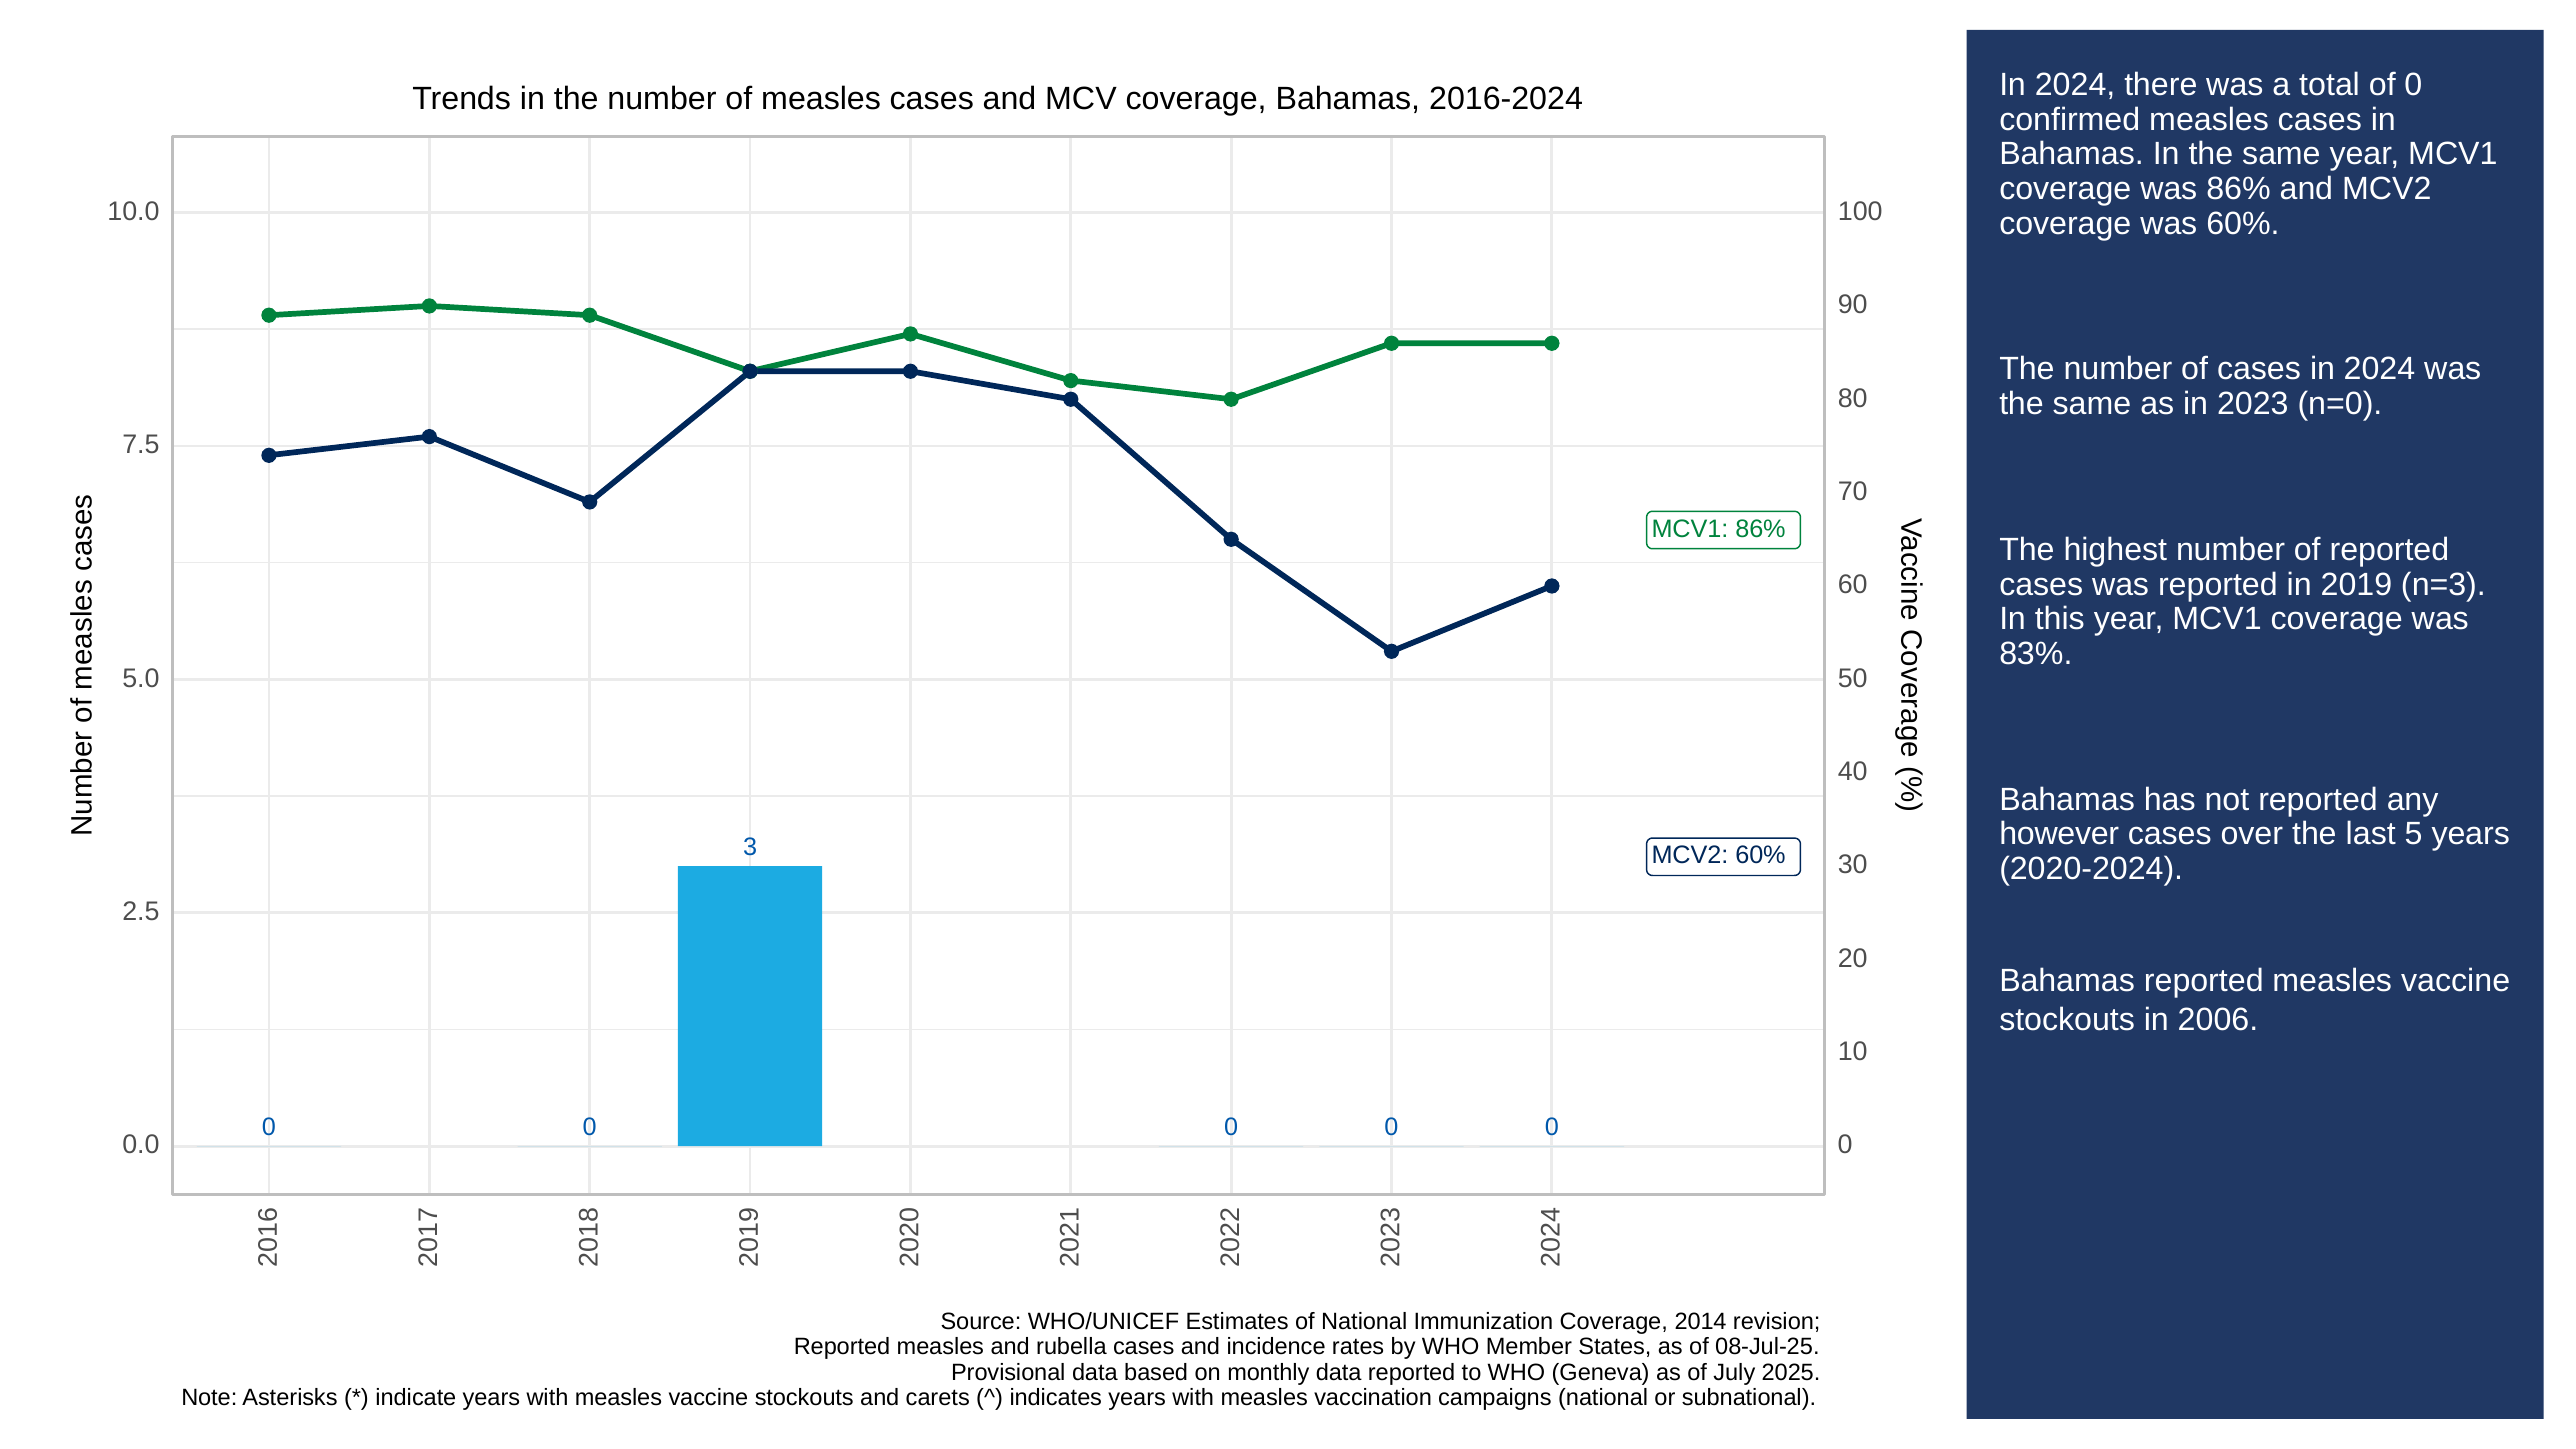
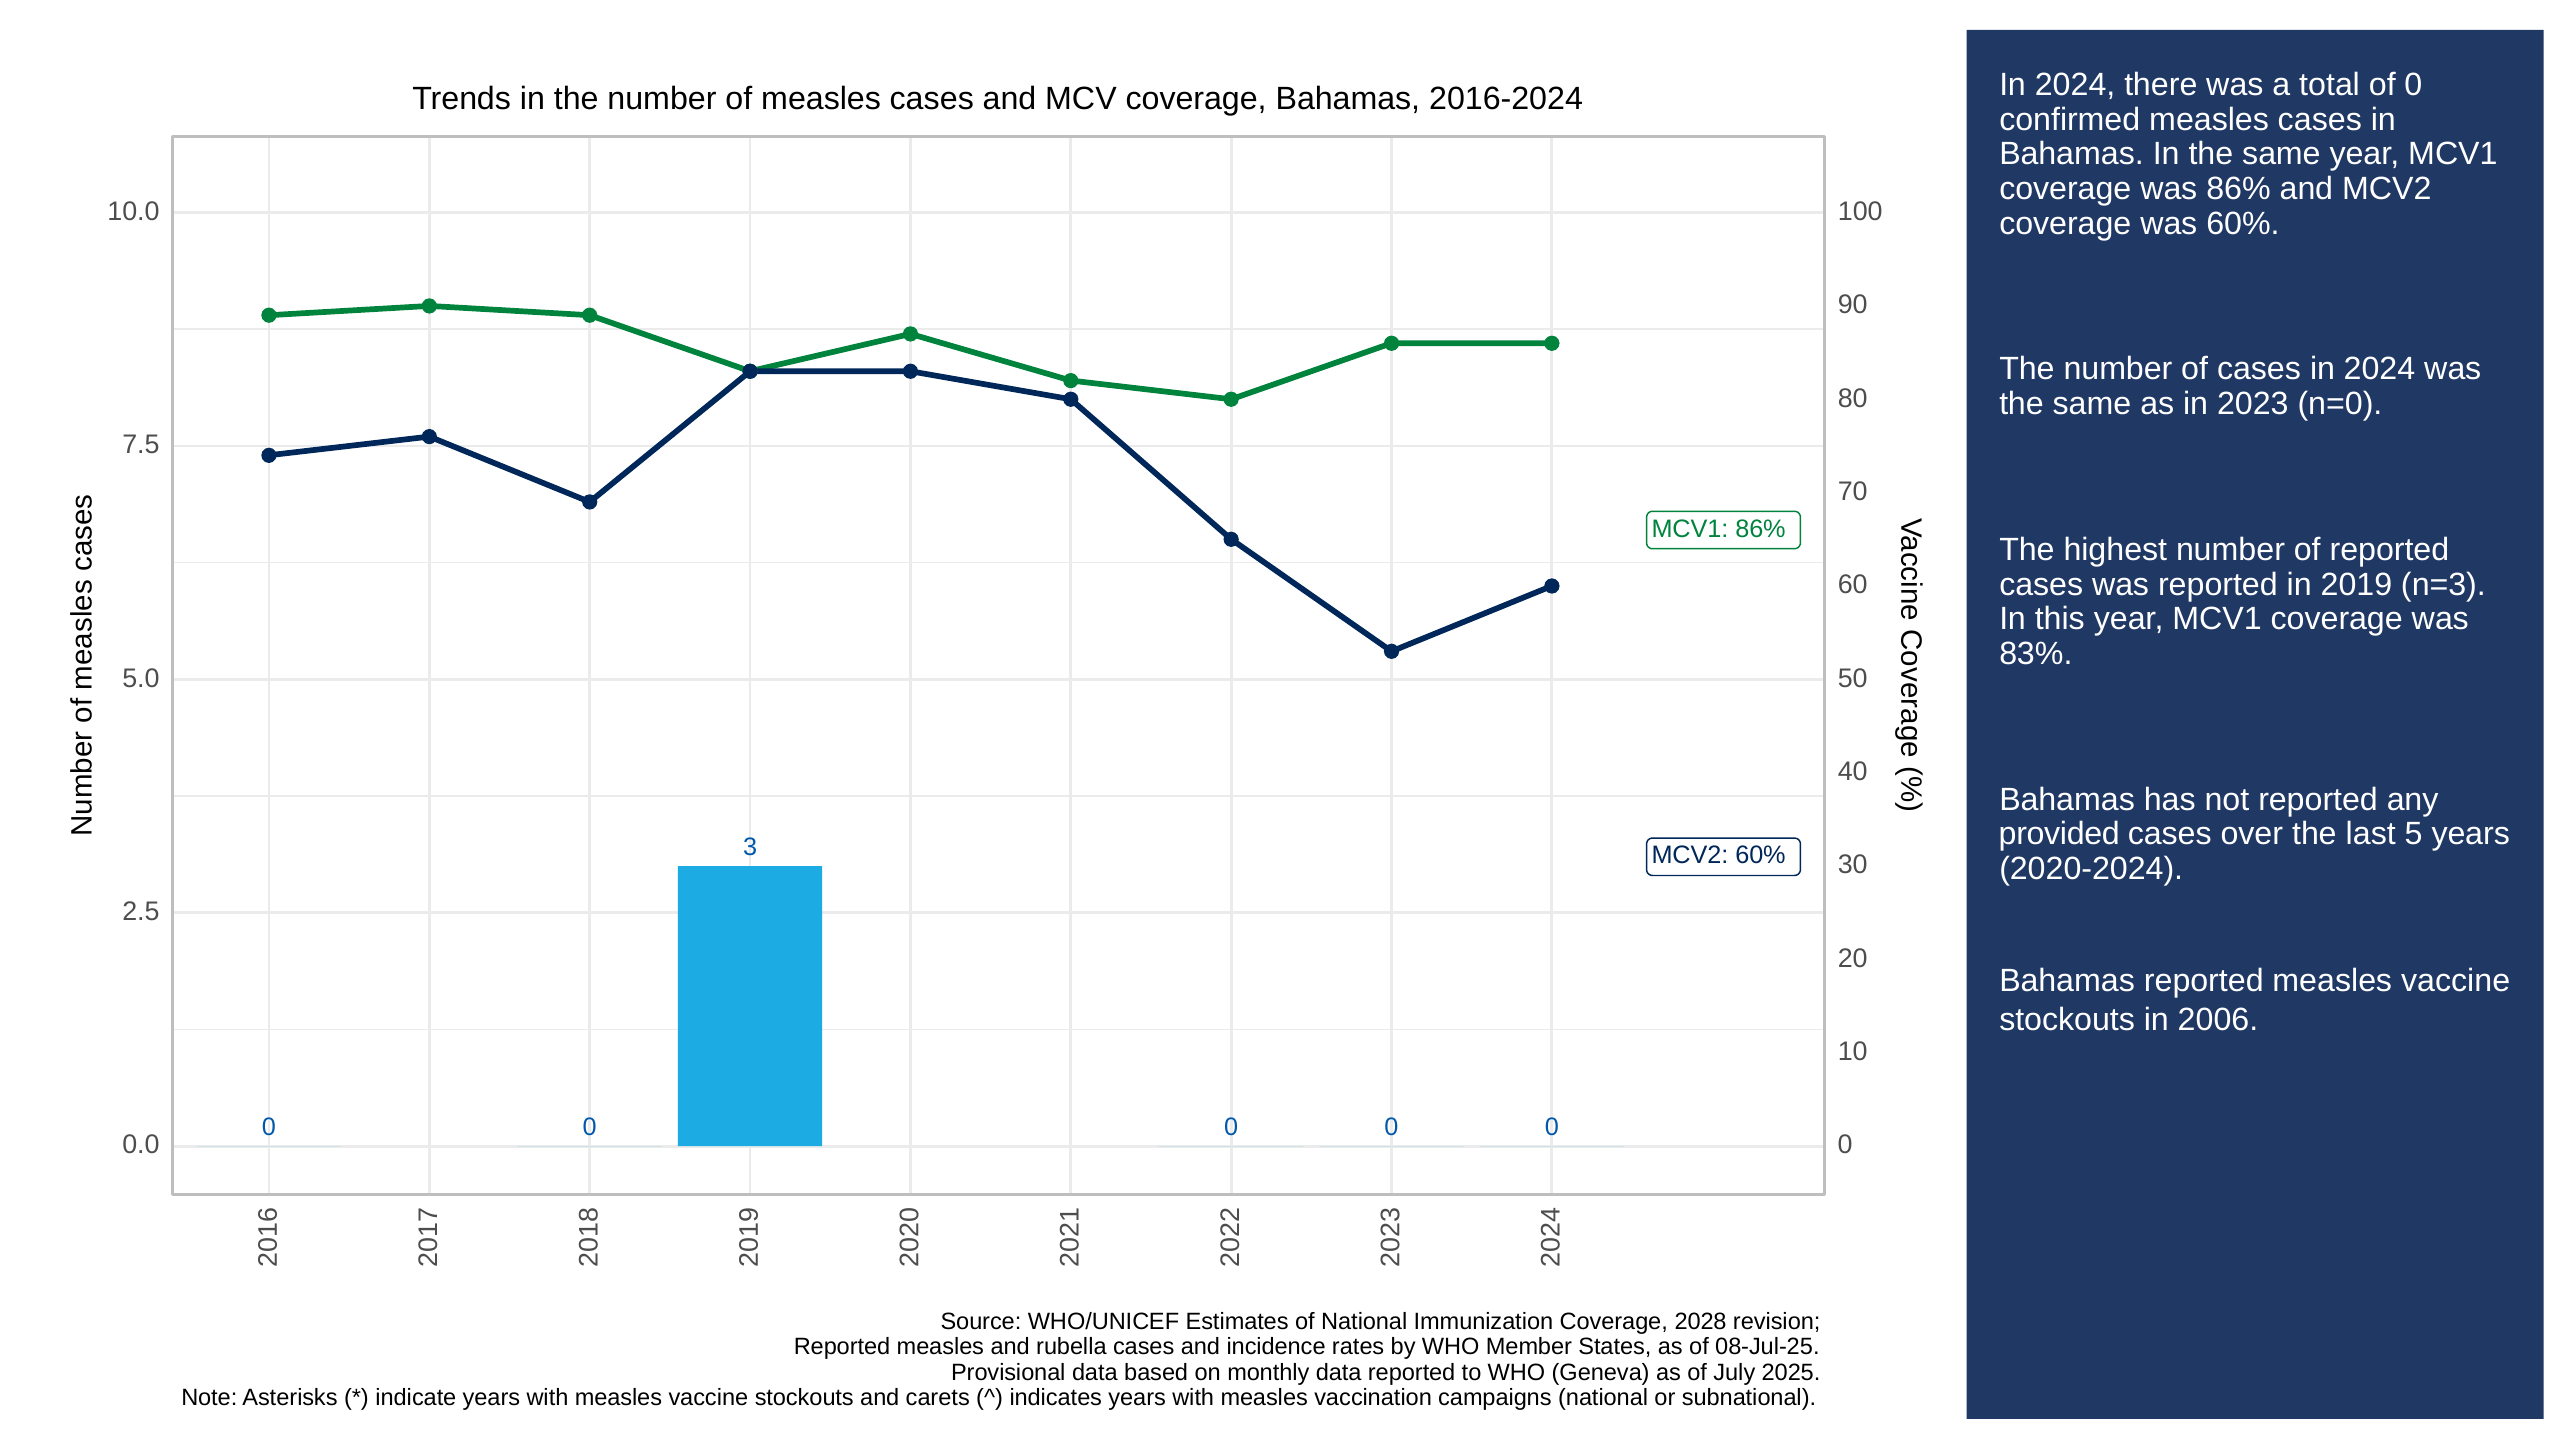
however: however -> provided
2014: 2014 -> 2028
